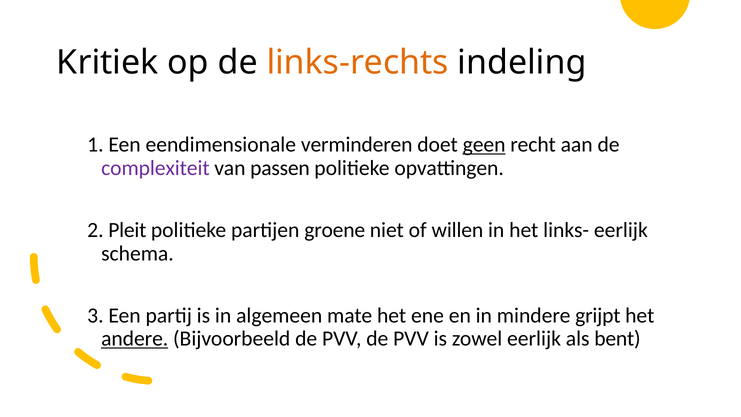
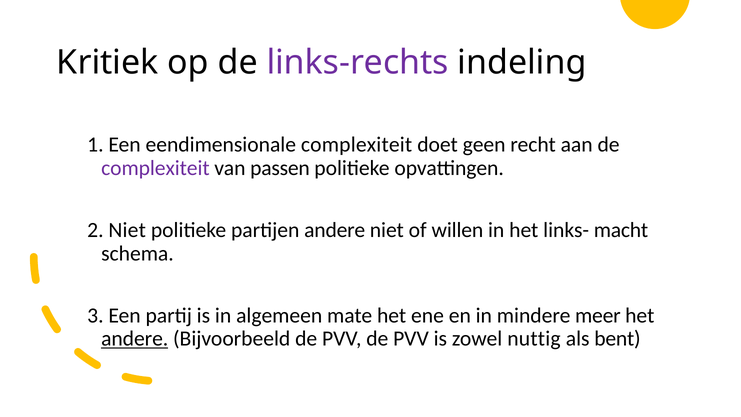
links-rechts colour: orange -> purple
eendimensionale verminderen: verminderen -> complexiteit
geen underline: present -> none
2 Pleit: Pleit -> Niet
partijen groene: groene -> andere
links- eerlijk: eerlijk -> macht
grijpt: grijpt -> meer
zowel eerlijk: eerlijk -> nuttig
